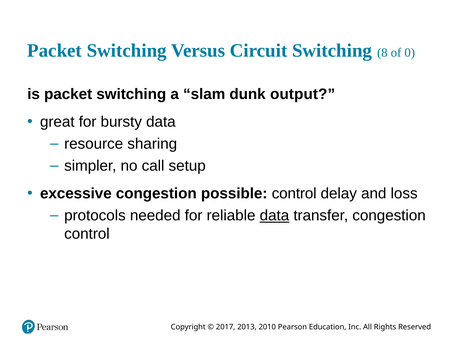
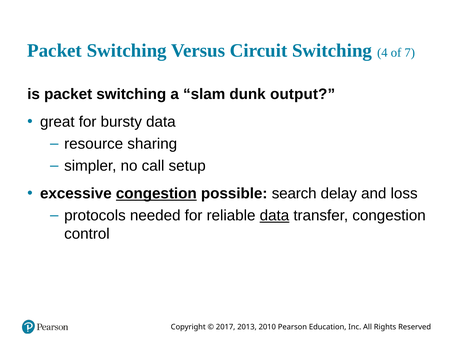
8: 8 -> 4
0: 0 -> 7
congestion at (156, 194) underline: none -> present
possible control: control -> search
